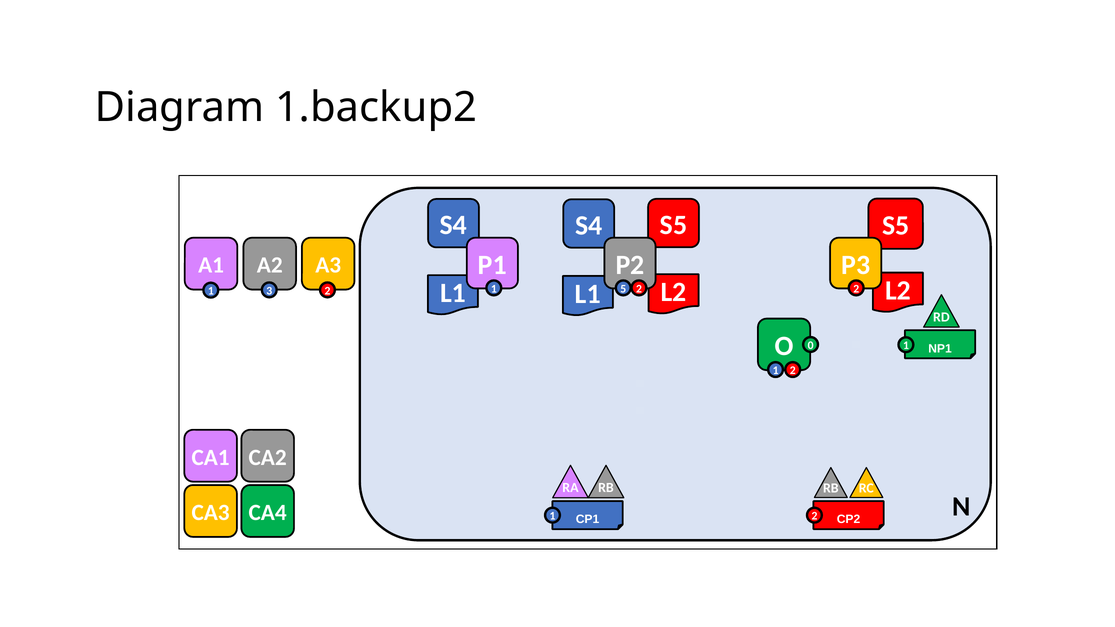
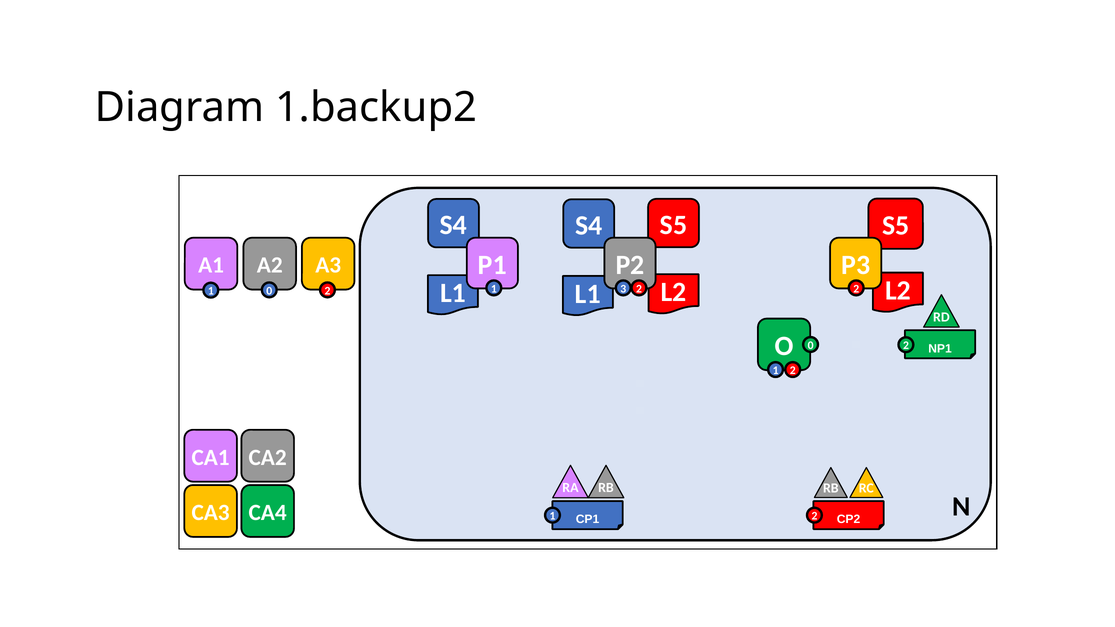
5: 5 -> 3
1 3: 3 -> 0
1 at (906, 346): 1 -> 2
